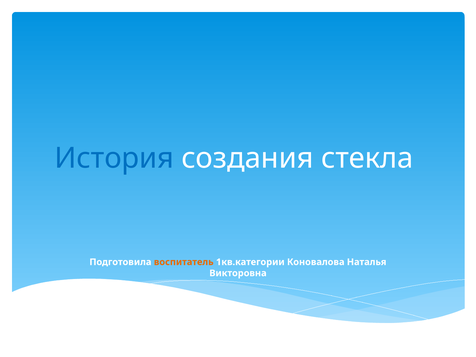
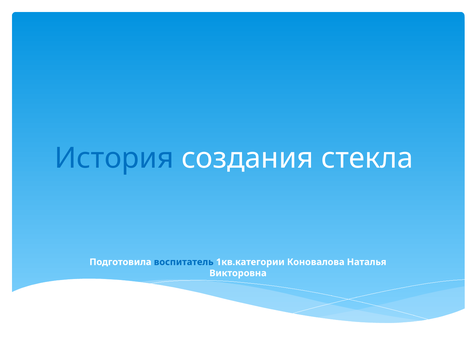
воспитатель colour: orange -> blue
